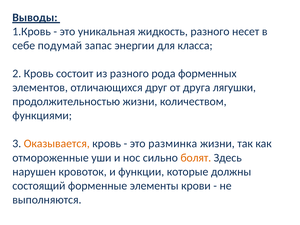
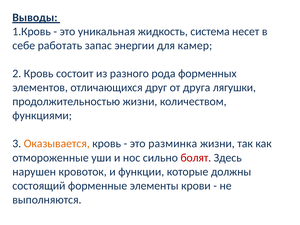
жидкость разного: разного -> система
подумай: подумай -> работать
класса: класса -> камер
болят colour: orange -> red
